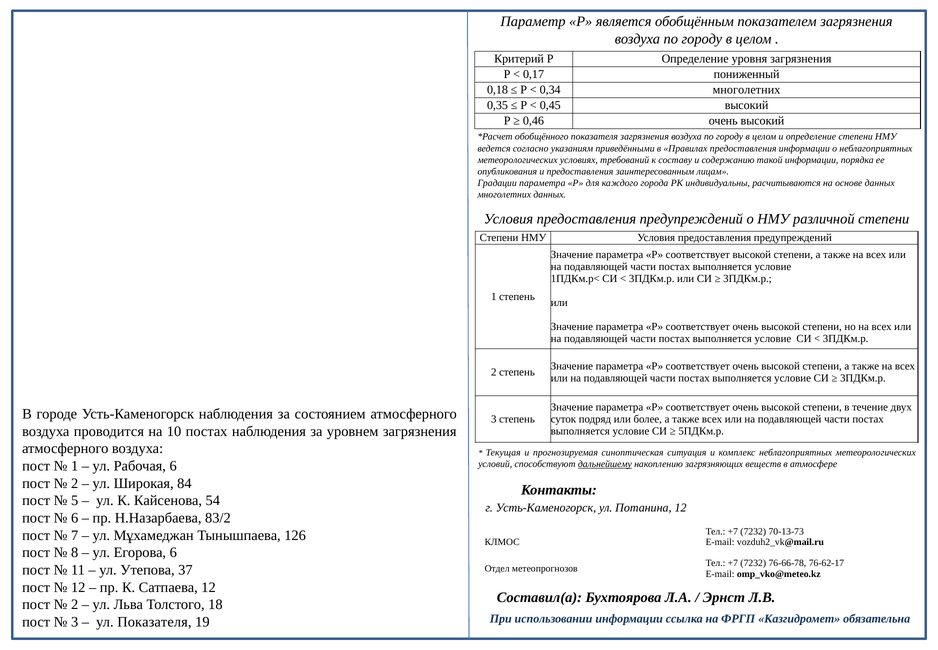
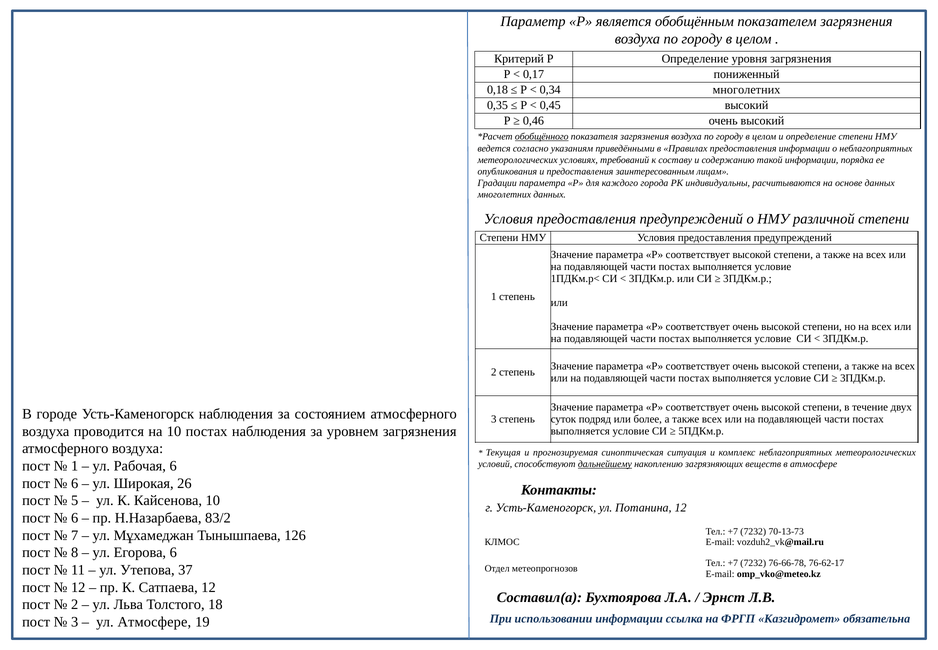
обобщённого underline: none -> present
2 at (75, 483): 2 -> 6
84: 84 -> 26
Кайсенова 54: 54 -> 10
ул Показателя: Показателя -> Атмосфере
